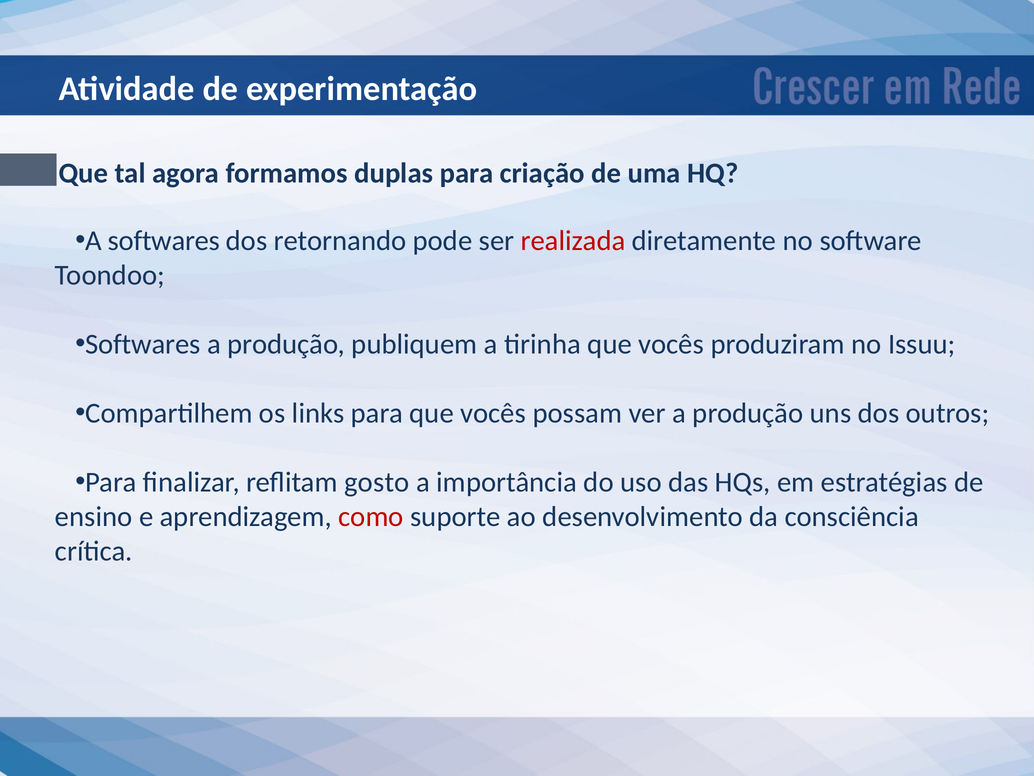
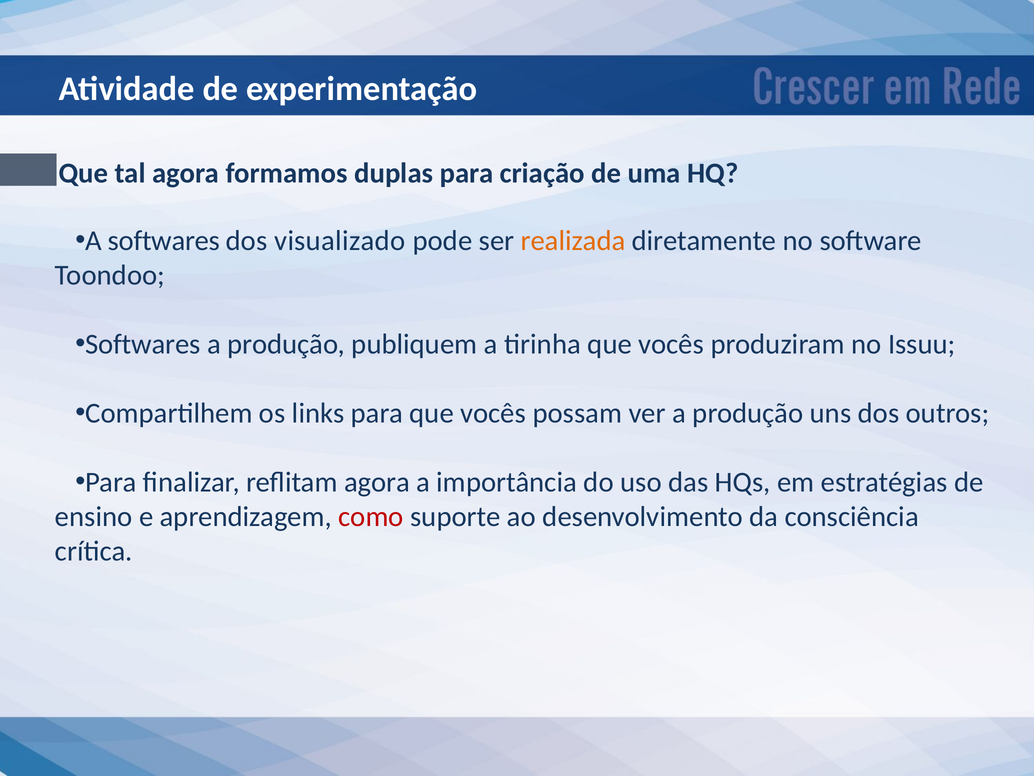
retornando: retornando -> visualizado
realizada colour: red -> orange
reflitam gosto: gosto -> agora
